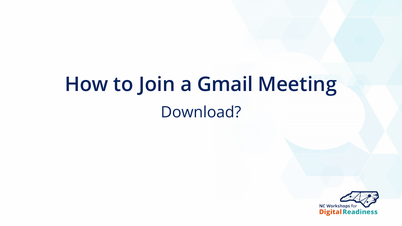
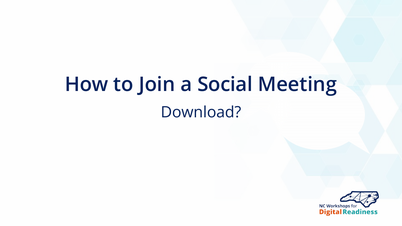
Gmail: Gmail -> Social
